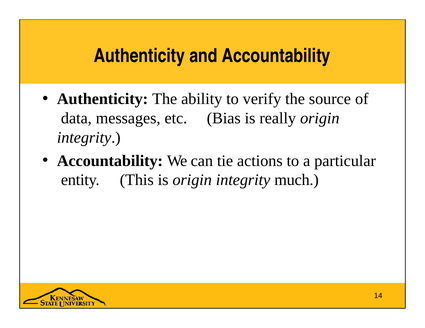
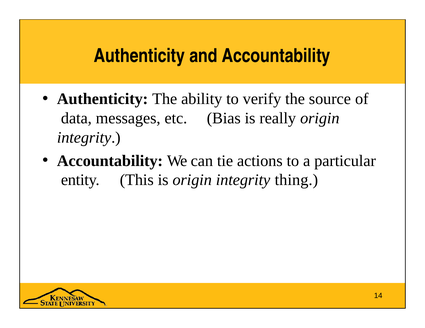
much: much -> thing
